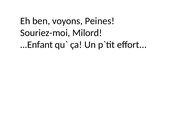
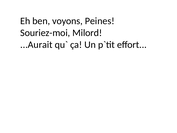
...Enfant: ...Enfant -> ...Aurait
